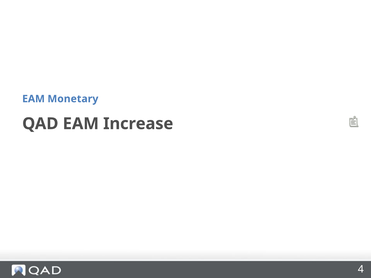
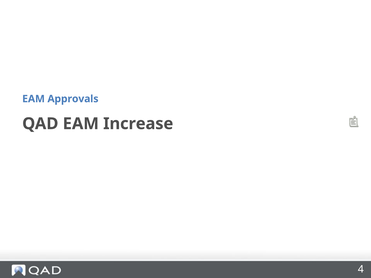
Monetary: Monetary -> Approvals
